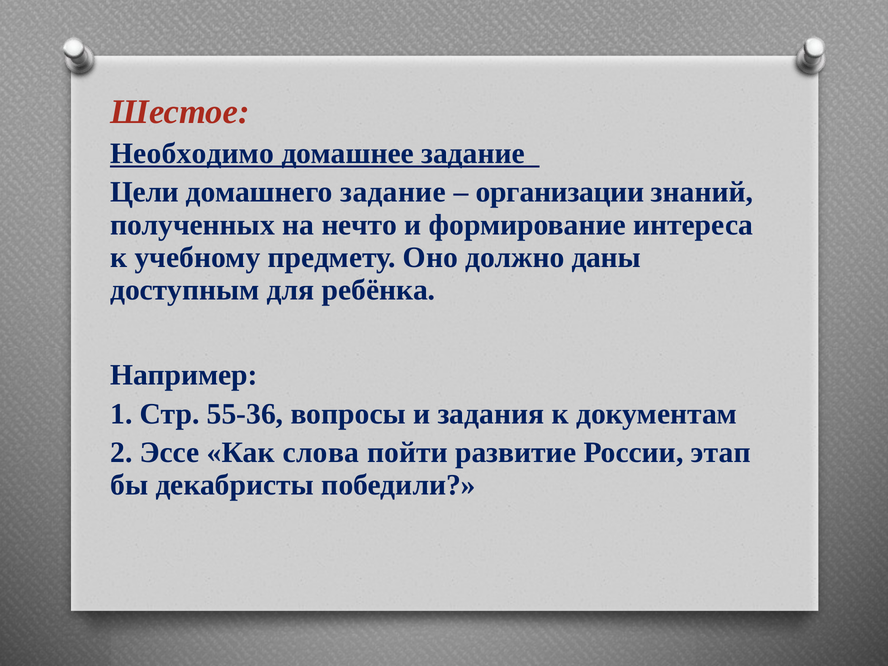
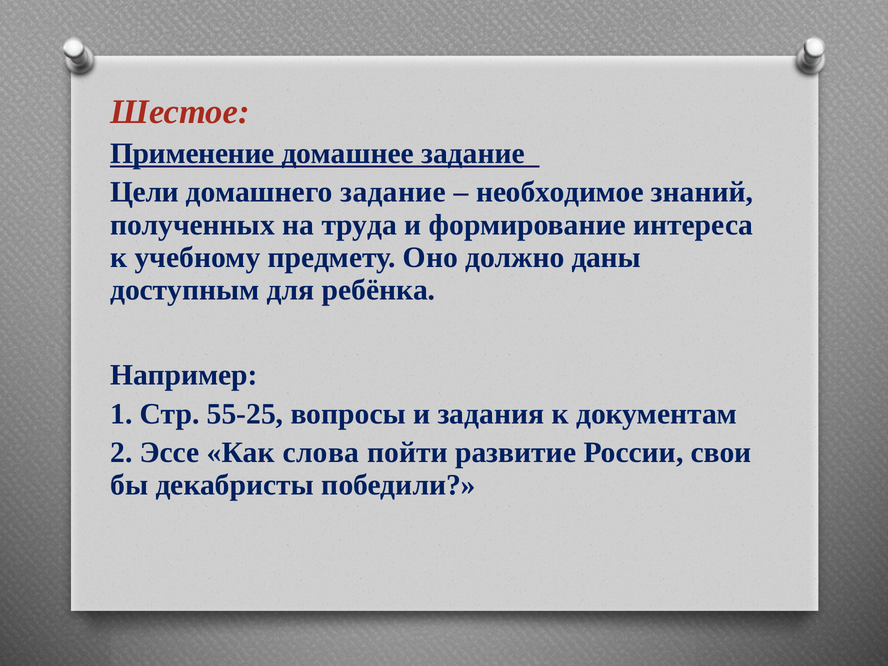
Необходимо: Необходимо -> Применение
организации: организации -> необходимое
нечто: нечто -> труда
55-36: 55-36 -> 55-25
этап: этап -> свои
